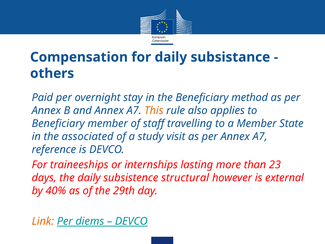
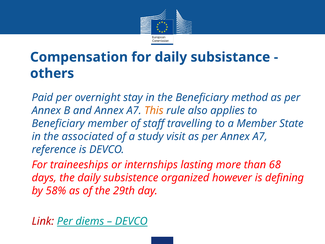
23: 23 -> 68
structural: structural -> organized
external: external -> defining
40%: 40% -> 58%
Link colour: orange -> red
